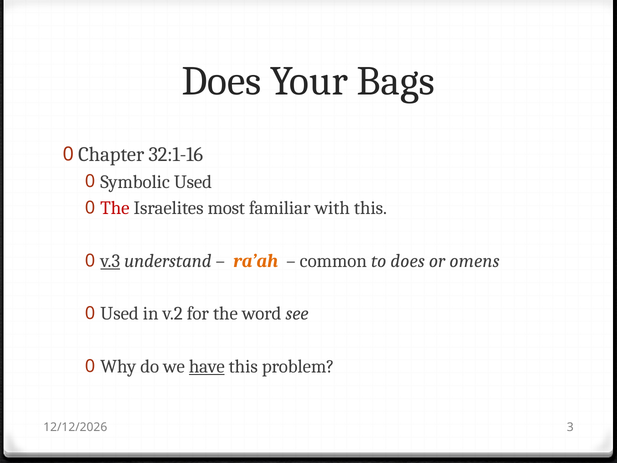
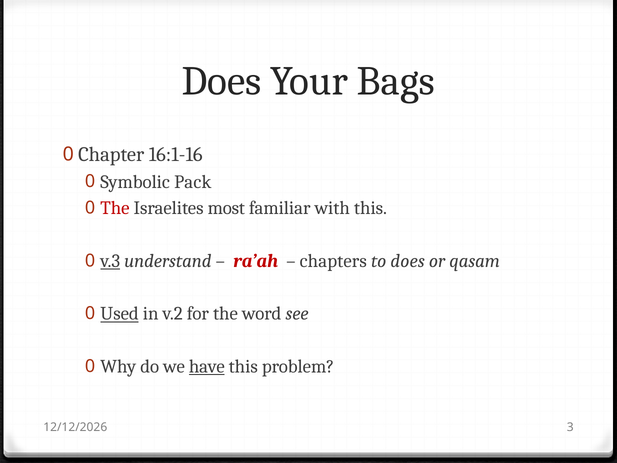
32:1-16: 32:1-16 -> 16:1-16
Symbolic Used: Used -> Pack
ra’ah colour: orange -> red
common: common -> chapters
omens: omens -> qasam
Used at (120, 314) underline: none -> present
